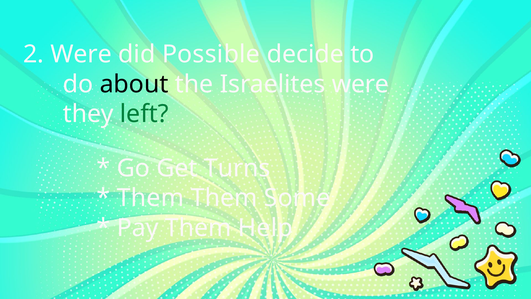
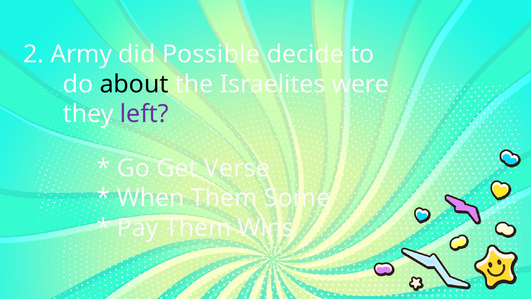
2 Were: Were -> Army
left colour: green -> purple
Turns: Turns -> Verse
Them at (150, 198): Them -> When
Help: Help -> Wins
